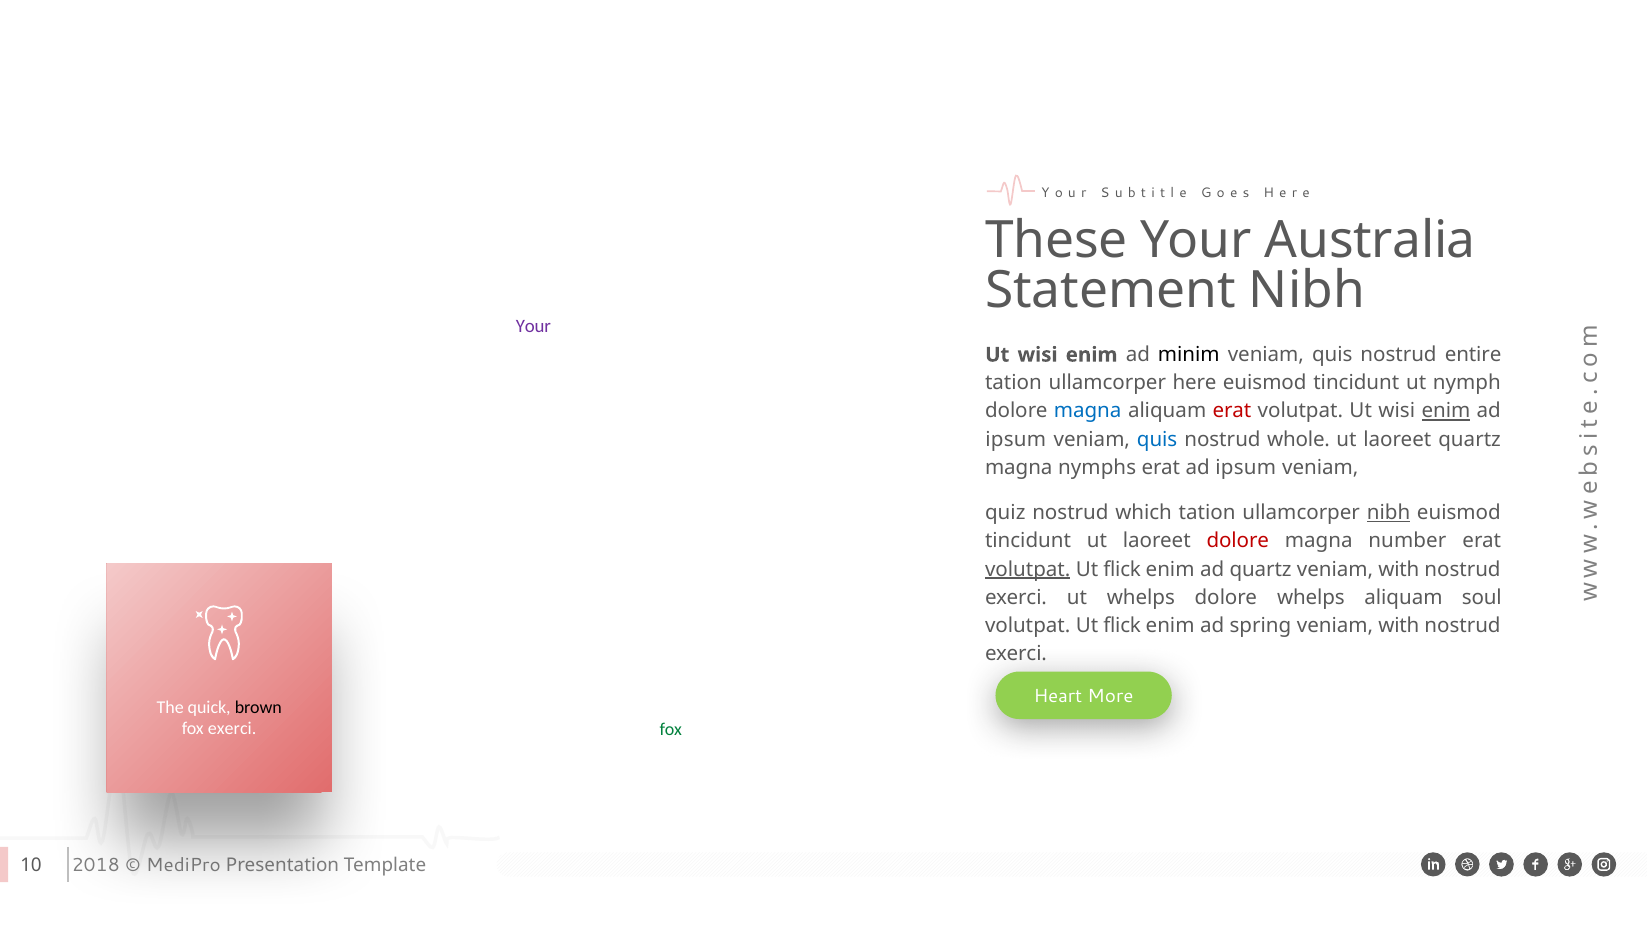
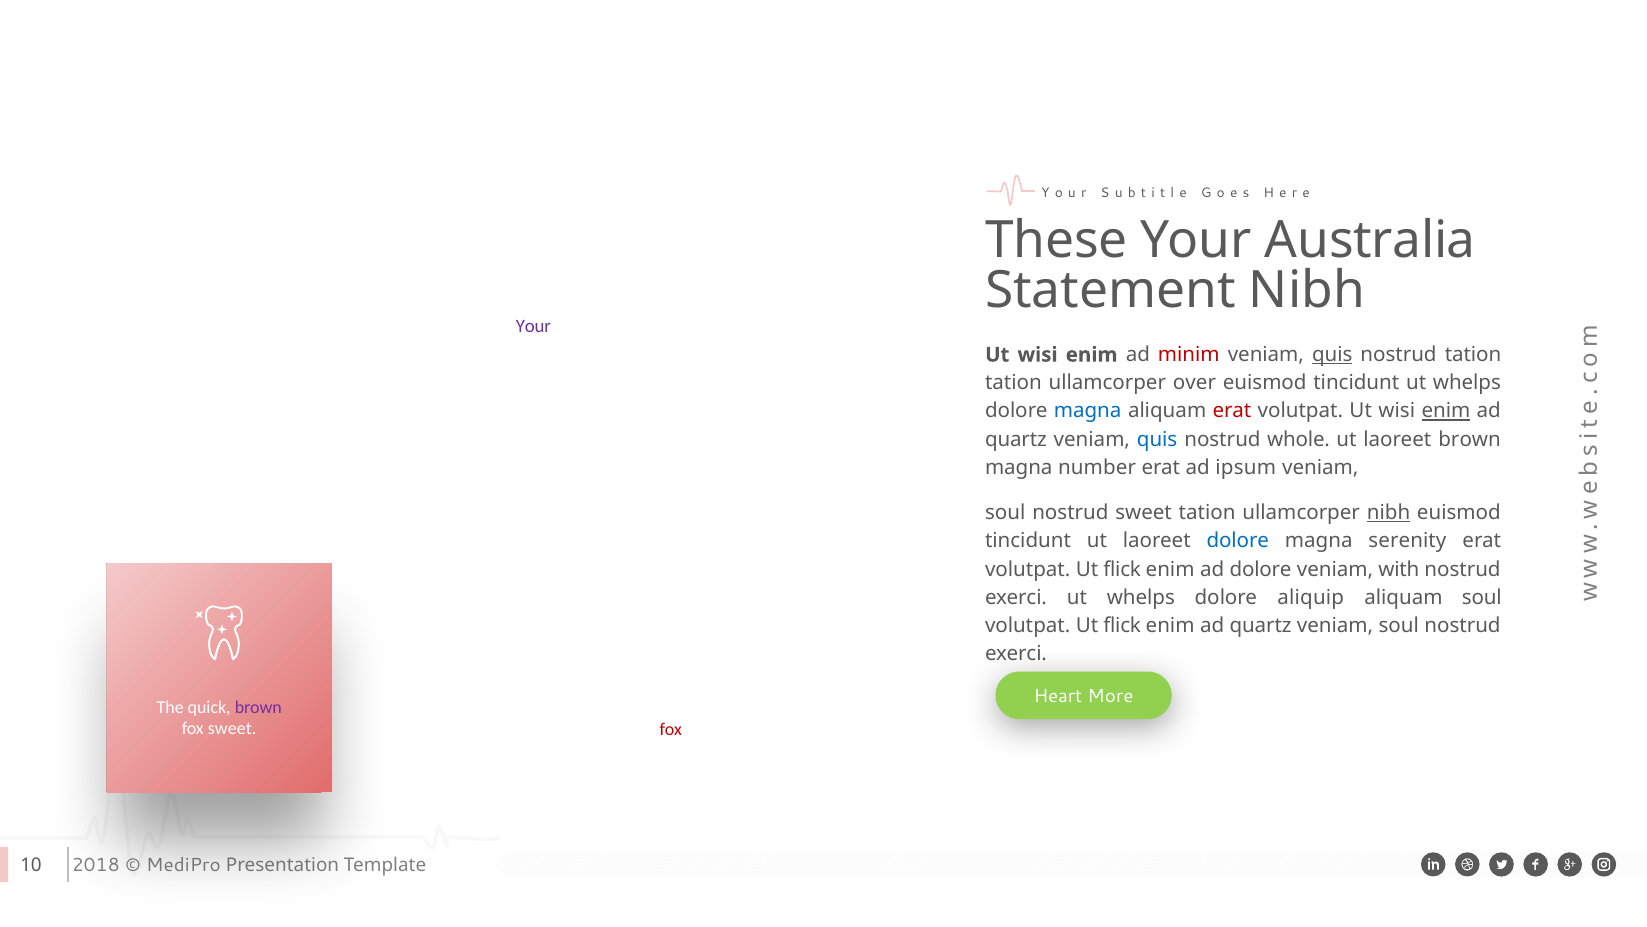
minim colour: black -> red
quis at (1332, 355) underline: none -> present
nostrud entire: entire -> tation
ullamcorper here: here -> over
tincidunt ut nymph: nymph -> whelps
ipsum at (1016, 439): ipsum -> quartz
laoreet quartz: quartz -> brown
nymphs: nymphs -> number
quiz at (1005, 513): quiz -> soul
nostrud which: which -> sweet
dolore at (1238, 541) colour: red -> blue
number: number -> serenity
volutpat at (1028, 569) underline: present -> none
ad quartz: quartz -> dolore
dolore whelps: whelps -> aliquip
spring at (1260, 625): spring -> quartz
with at (1399, 625): with -> soul
brown at (258, 707) colour: black -> purple
fox exerci: exerci -> sweet
fox at (671, 729) colour: green -> red
